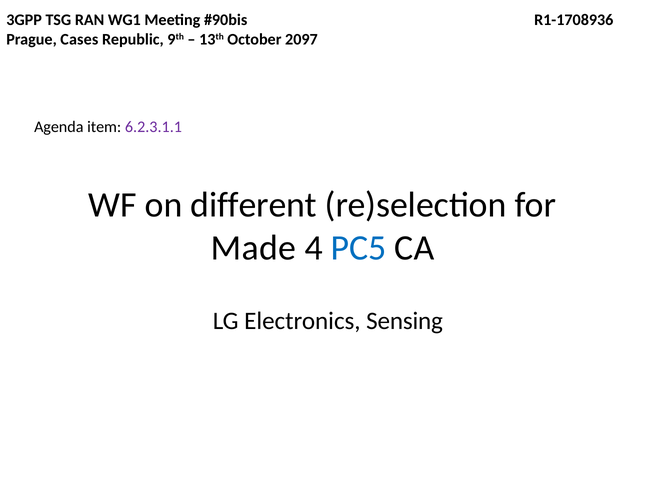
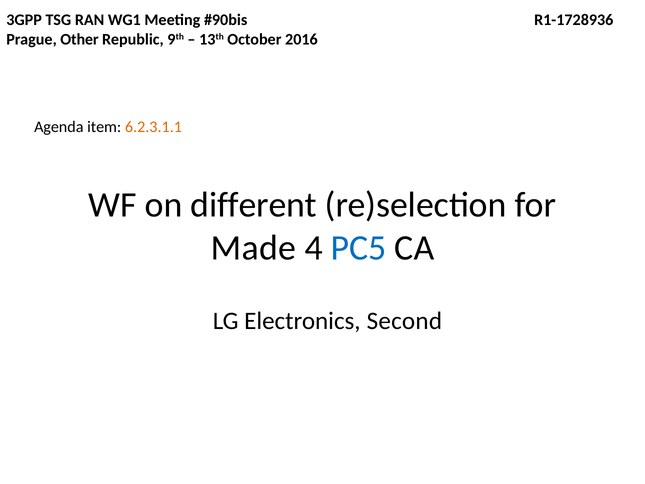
R1-1708936: R1-1708936 -> R1-1728936
Cases: Cases -> Other
2097: 2097 -> 2016
6.2.3.1.1 colour: purple -> orange
Sensing: Sensing -> Second
